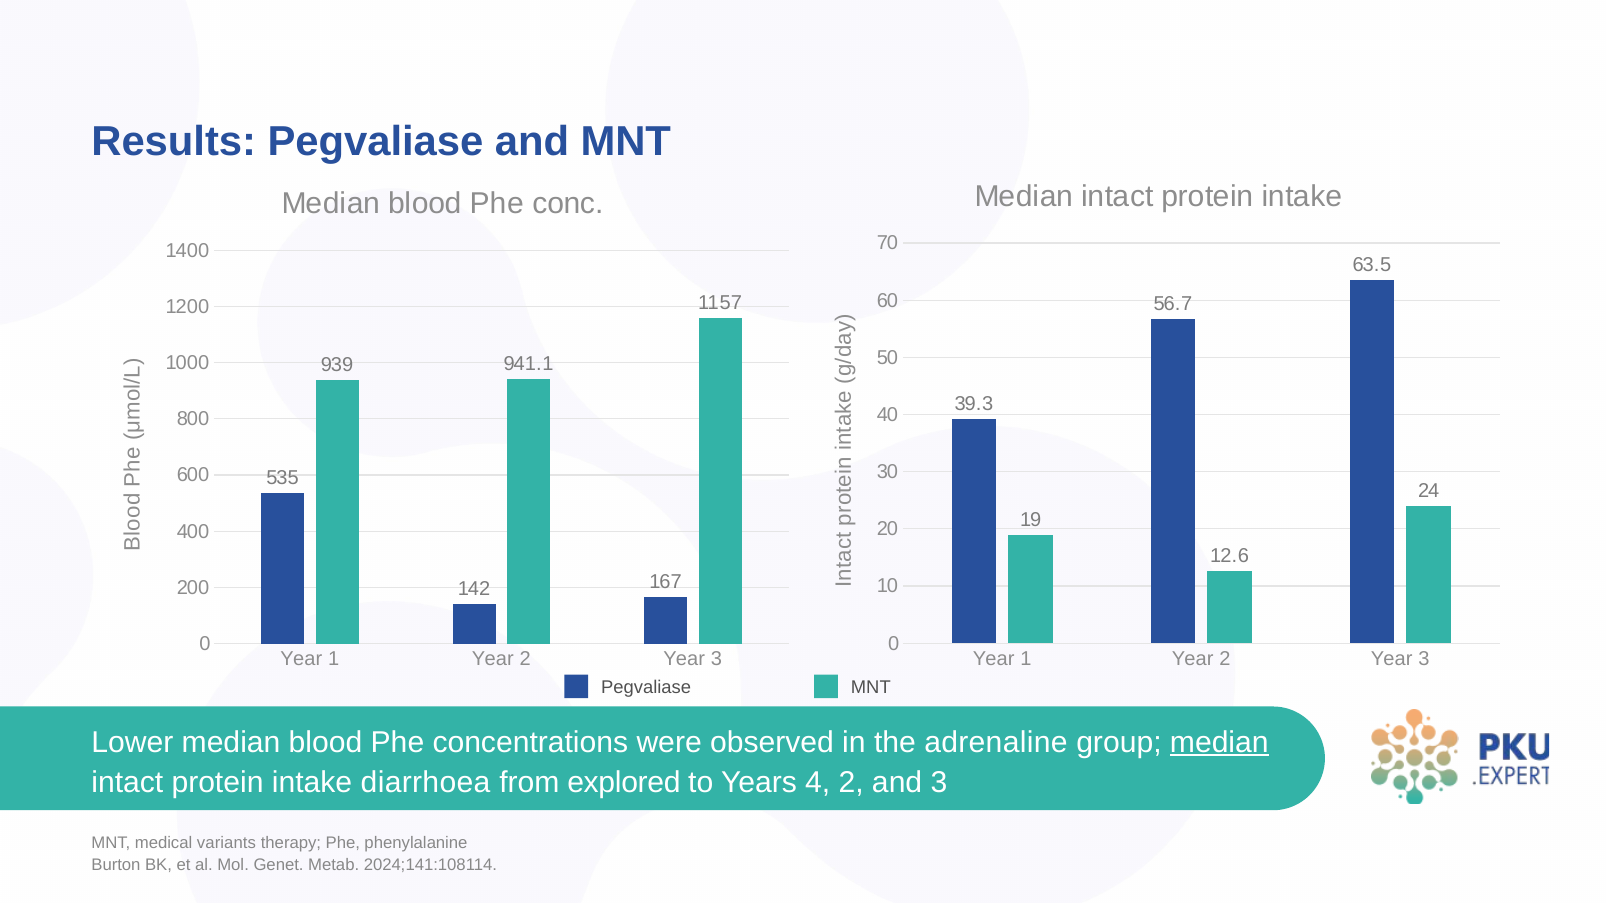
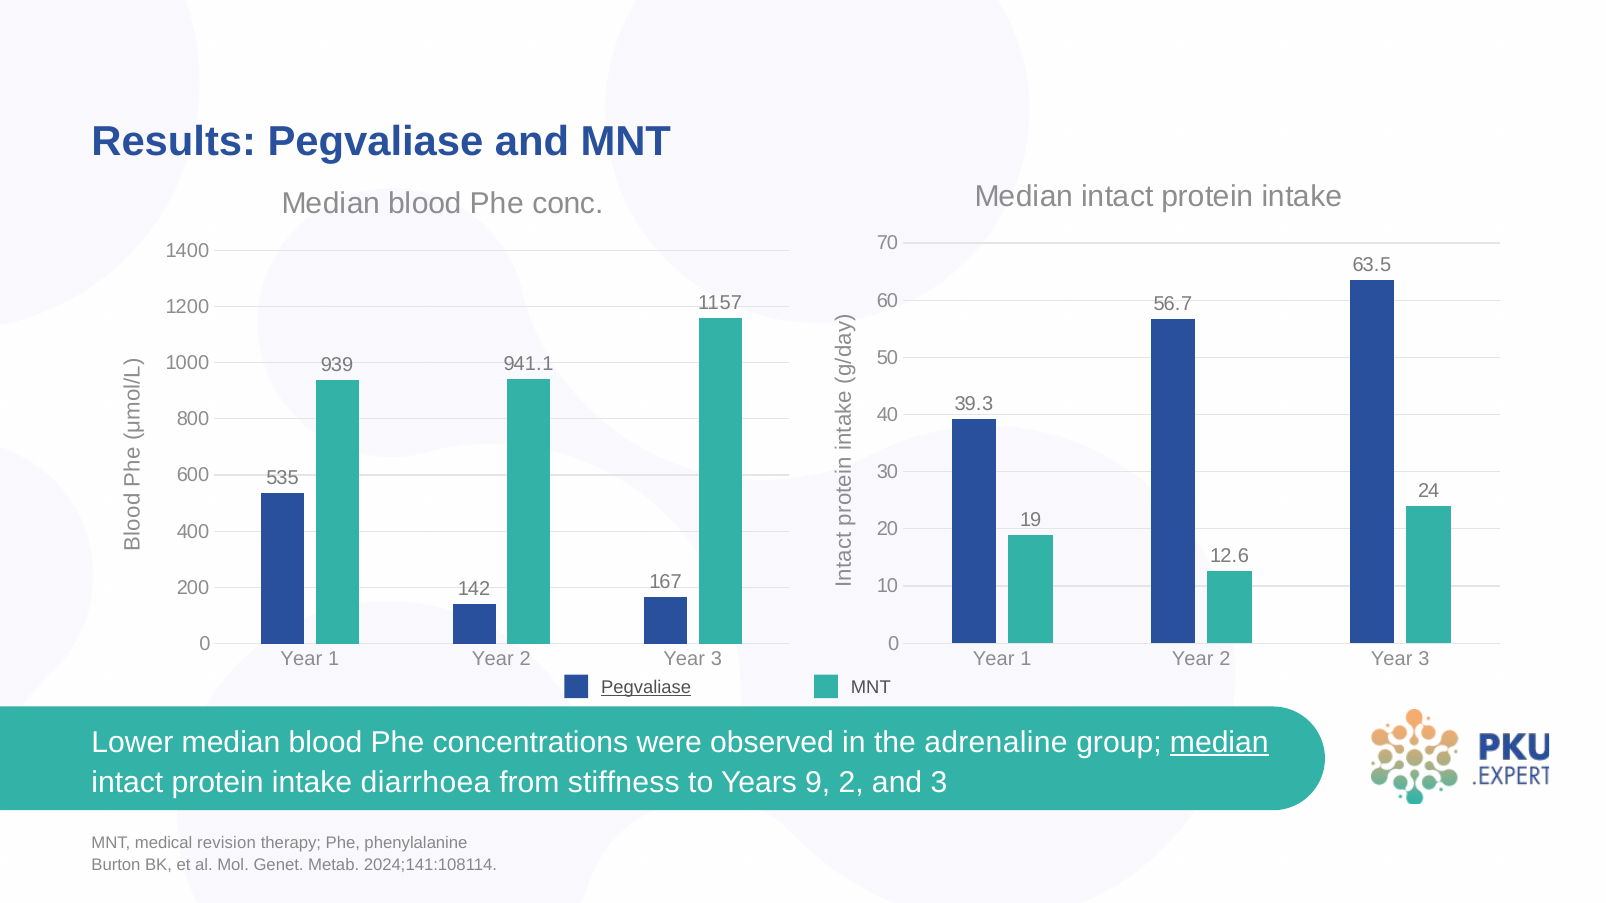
Pegvaliase at (646, 688) underline: none -> present
explored: explored -> stiffness
4: 4 -> 9
variants: variants -> revision
